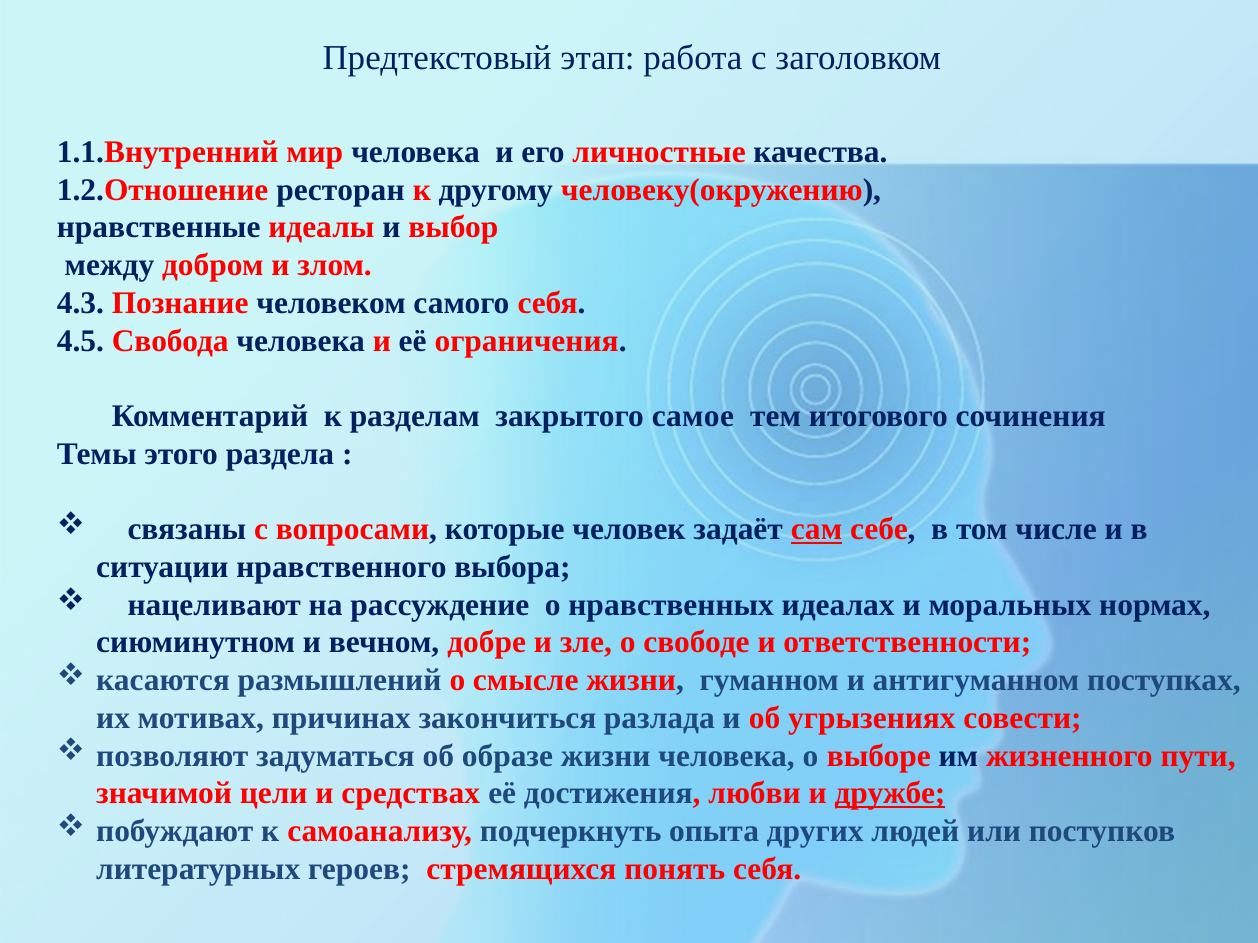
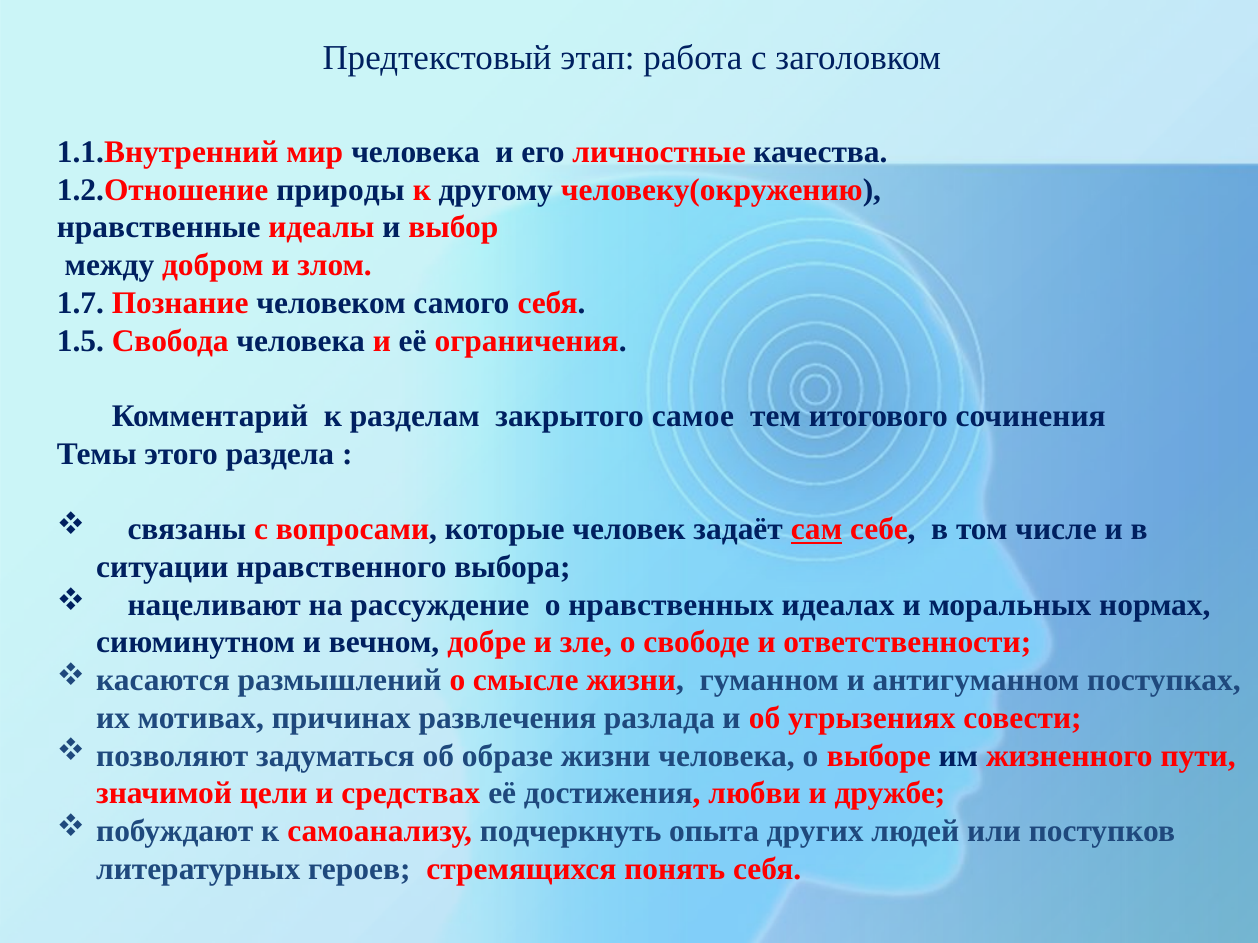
ресторан: ресторан -> природы
4.3: 4.3 -> 1.7
4.5: 4.5 -> 1.5
закончиться: закончиться -> развлечения
дружбе underline: present -> none
